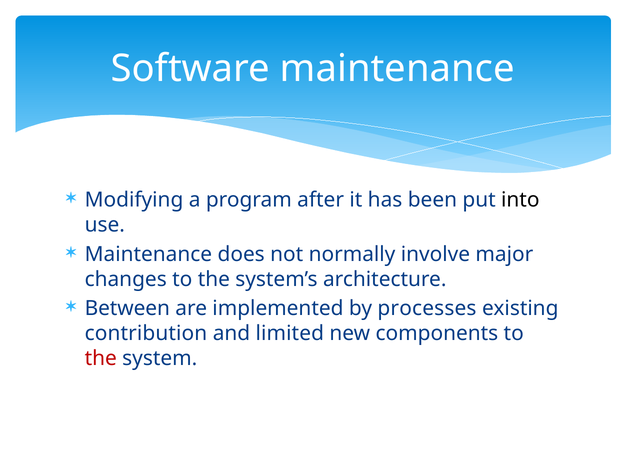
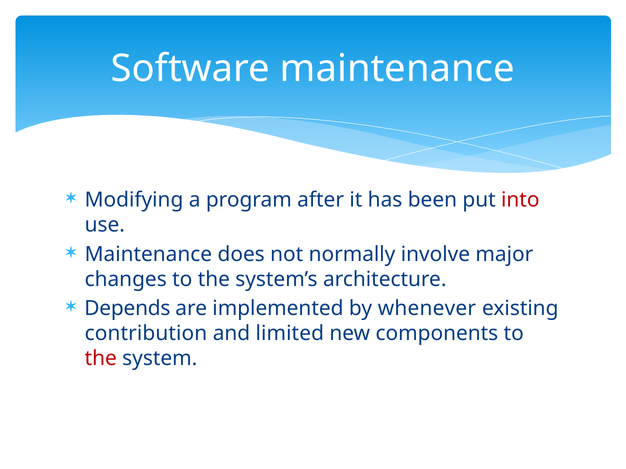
into colour: black -> red
Between: Between -> Depends
processes: processes -> whenever
